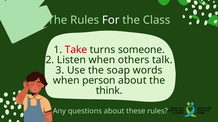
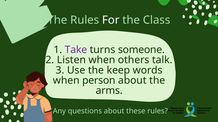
Take colour: red -> purple
soap: soap -> keep
think: think -> arms
